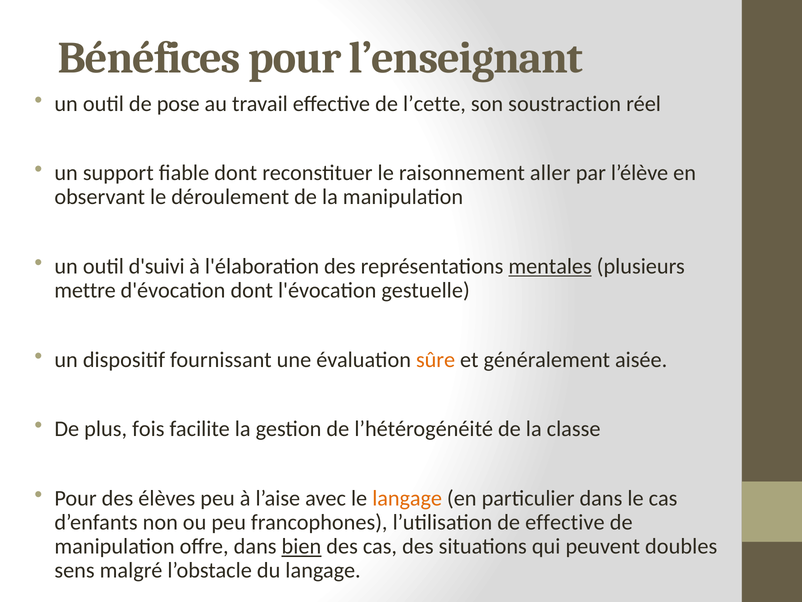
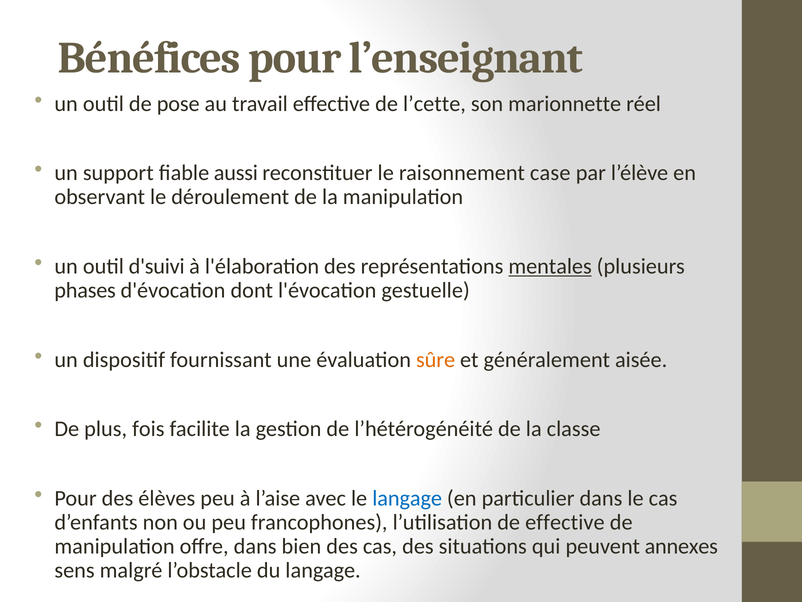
soustraction: soustraction -> marionnette
fiable dont: dont -> aussi
aller: aller -> case
mettre: mettre -> phases
langage at (407, 498) colour: orange -> blue
bien underline: present -> none
doubles: doubles -> annexes
